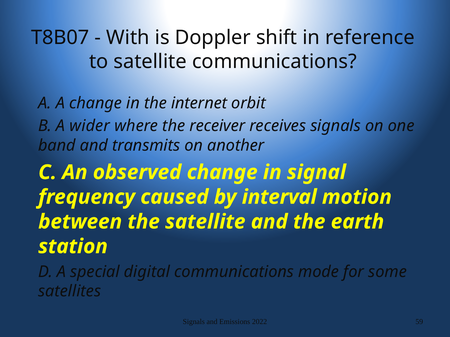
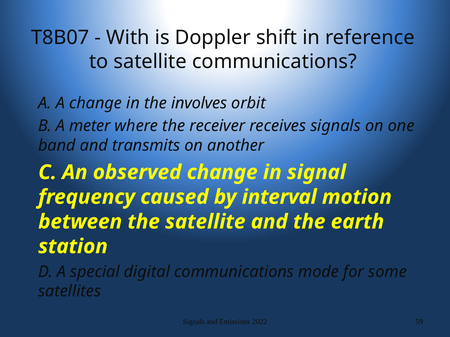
internet: internet -> involves
wider: wider -> meter
